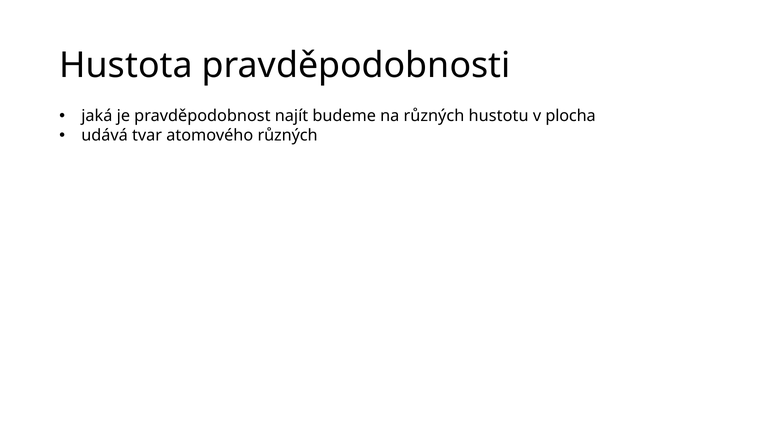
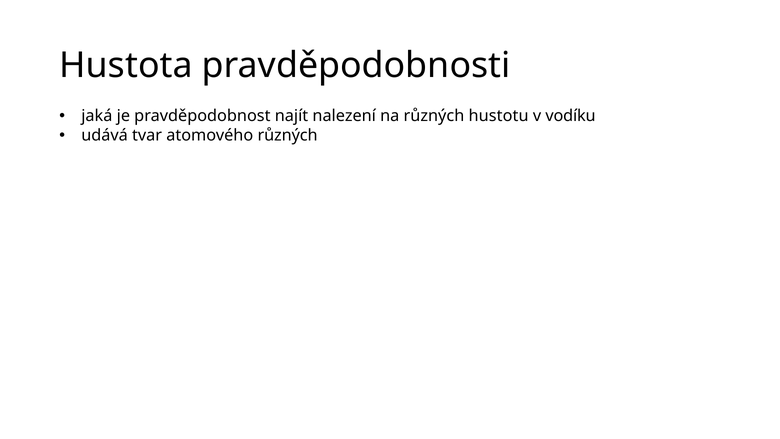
budeme: budeme -> nalezení
plocha: plocha -> vodíku
